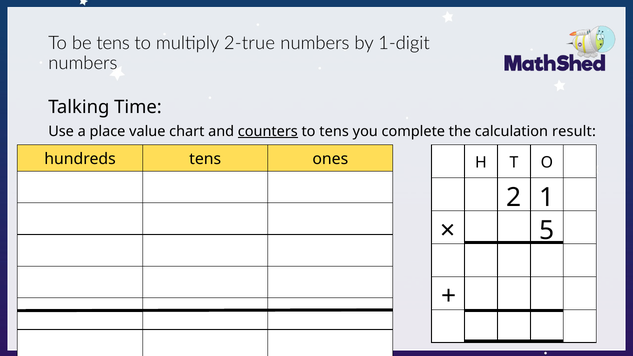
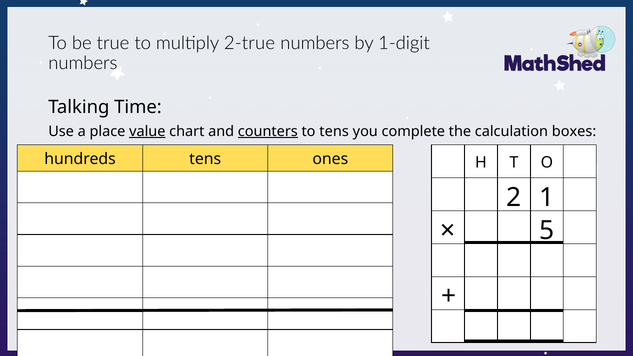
be tens: tens -> true
value underline: none -> present
result: result -> boxes
